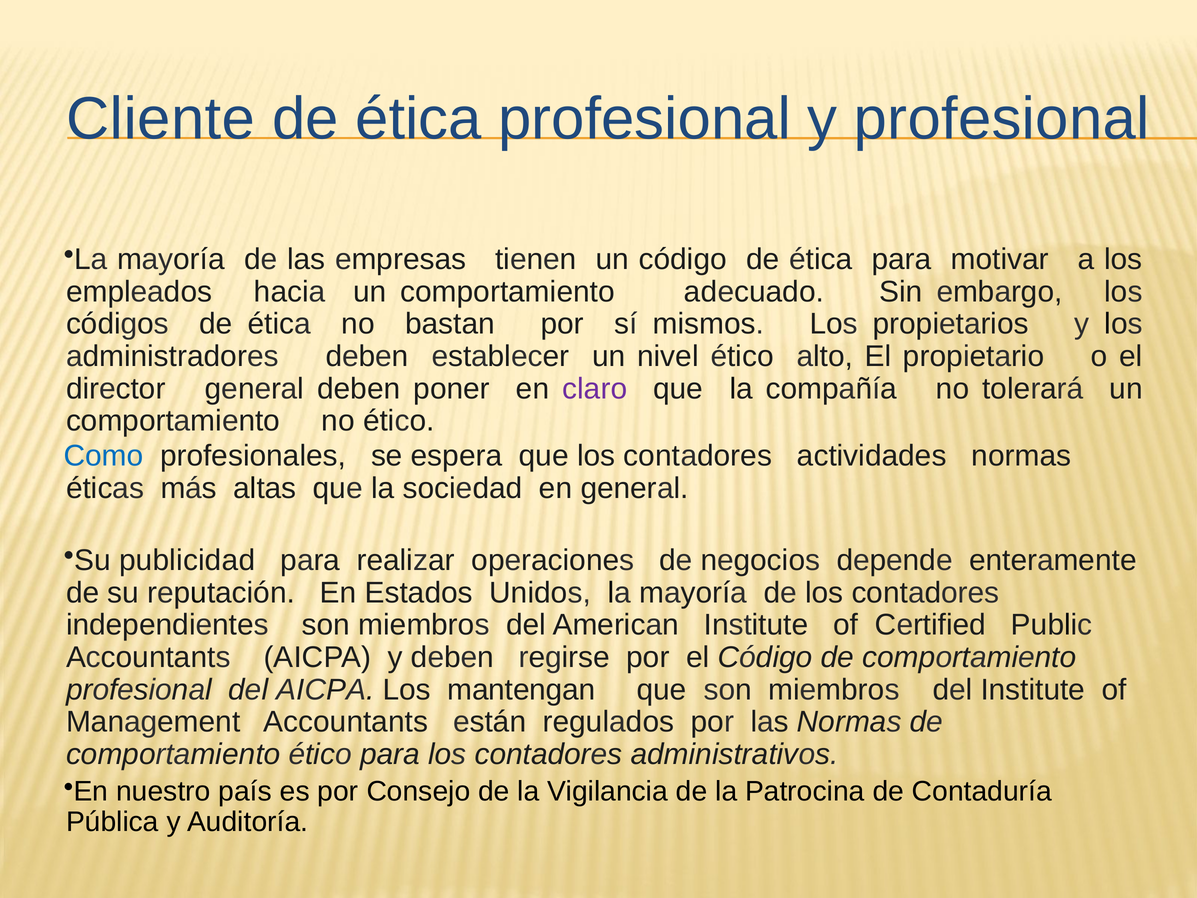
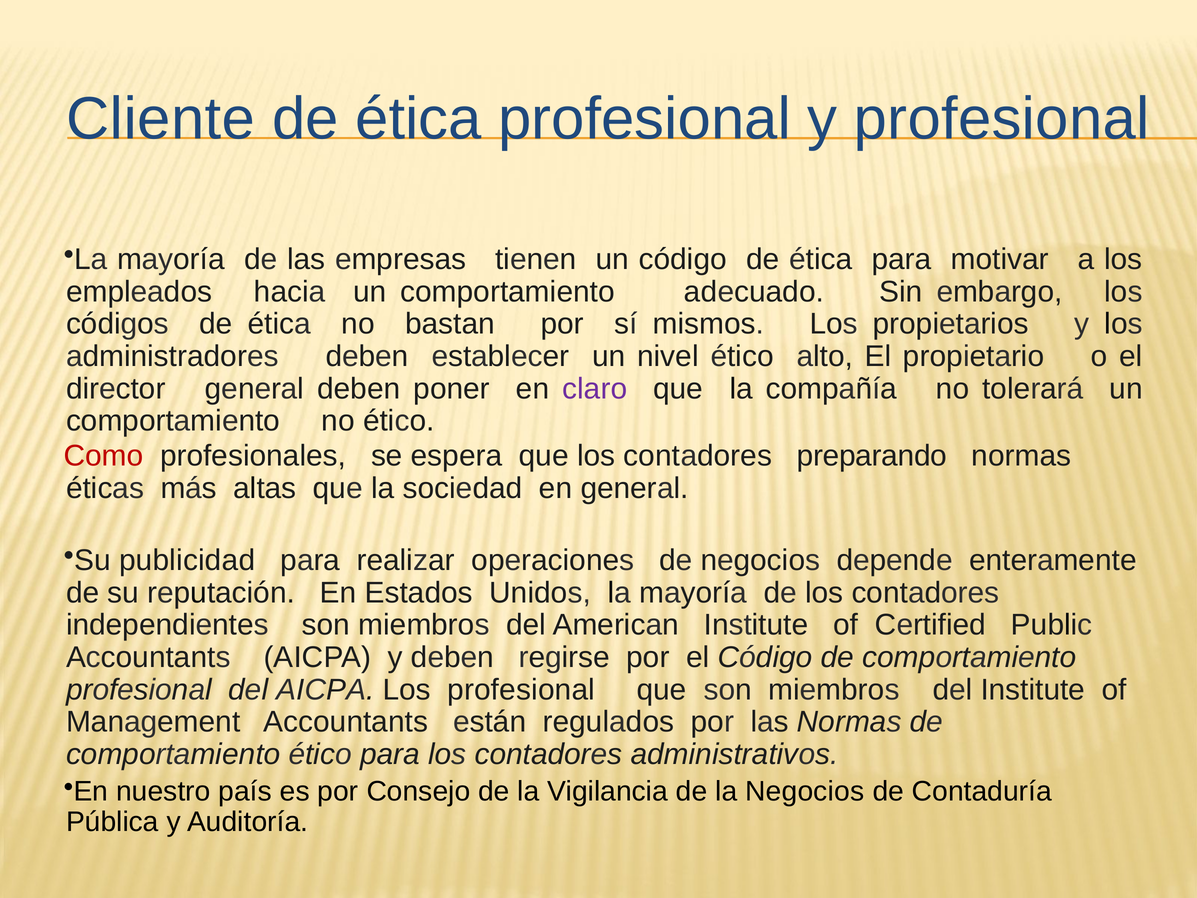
Como colour: blue -> red
actividades: actividades -> preparando
Los mantengan: mantengan -> profesional
la Patrocina: Patrocina -> Negocios
